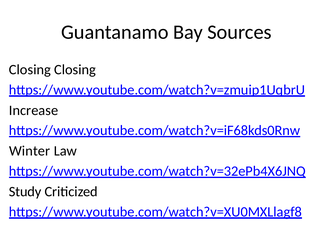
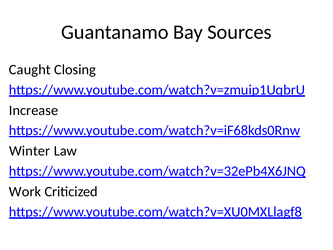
Closing at (30, 70): Closing -> Caught
Study: Study -> Work
